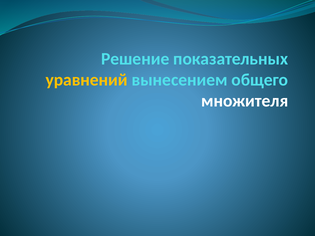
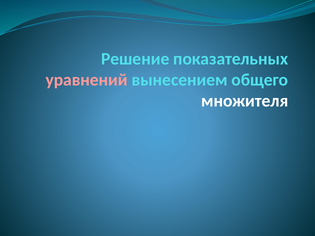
уравнений colour: yellow -> pink
